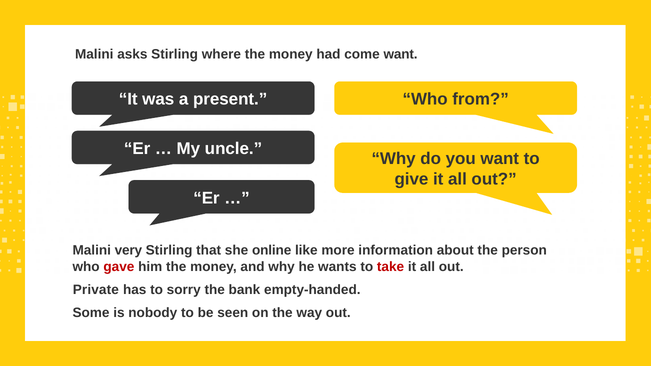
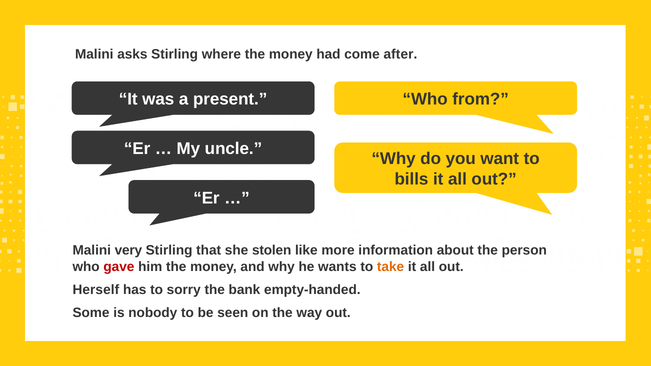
come want: want -> after
give: give -> bills
online: online -> stolen
take colour: red -> orange
Private: Private -> Herself
